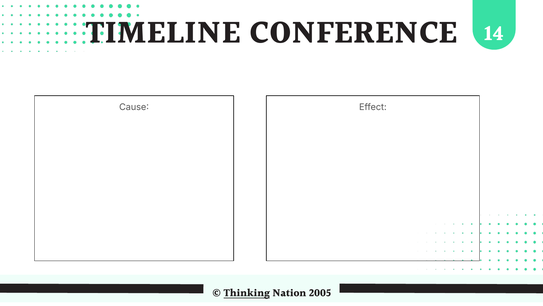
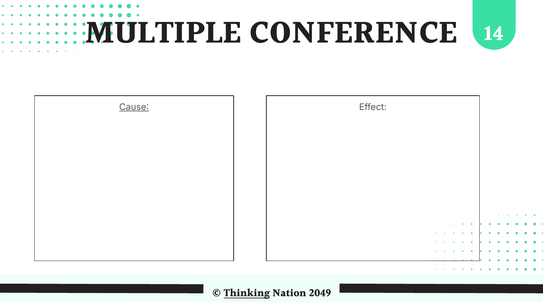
TIMELINE: TIMELINE -> MULTIPLE
Cause underline: none -> present
2005: 2005 -> 2049
